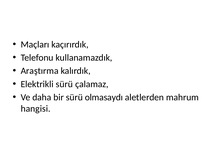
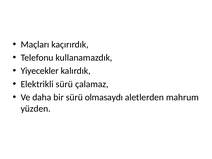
Araştırma: Araştırma -> Yiyecekler
hangisi: hangisi -> yüzden
